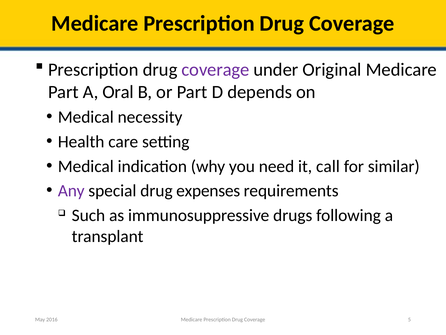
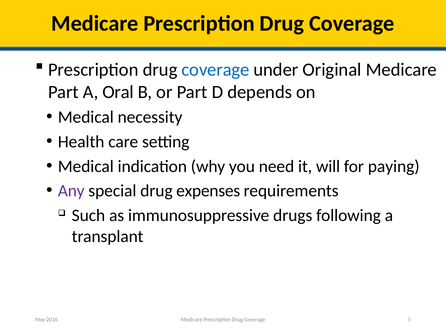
coverage at (215, 69) colour: purple -> blue
call: call -> will
similar: similar -> paying
